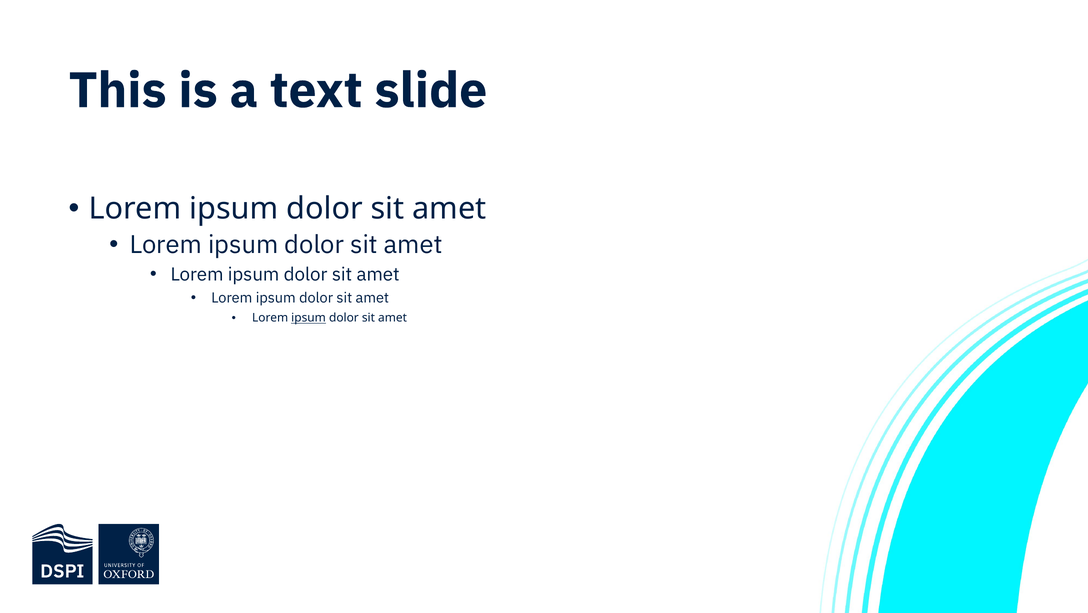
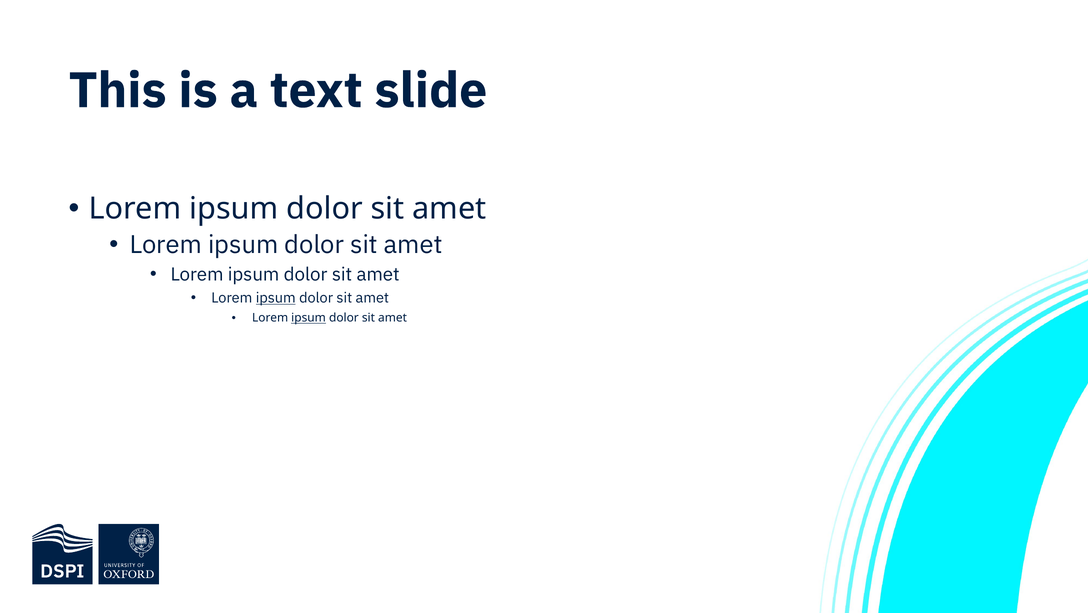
ipsum at (276, 298) underline: none -> present
